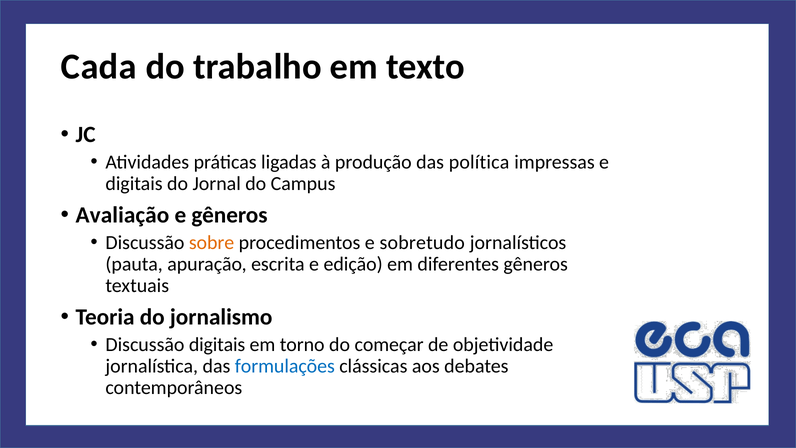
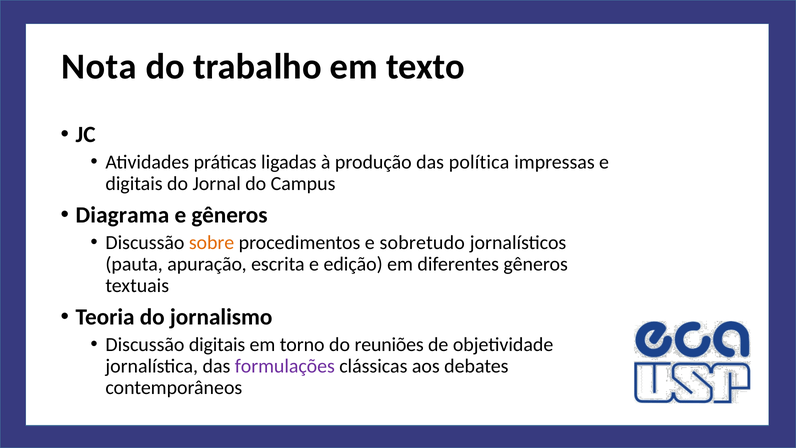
Cada: Cada -> Nota
Avaliação: Avaliação -> Diagrama
começar: começar -> reuniões
formulações colour: blue -> purple
